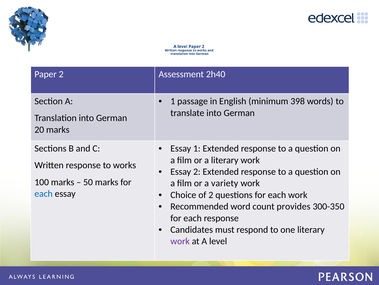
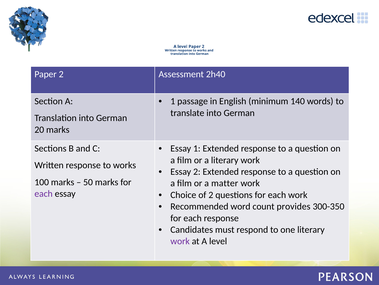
398: 398 -> 140
variety: variety -> matter
each at (44, 193) colour: blue -> purple
